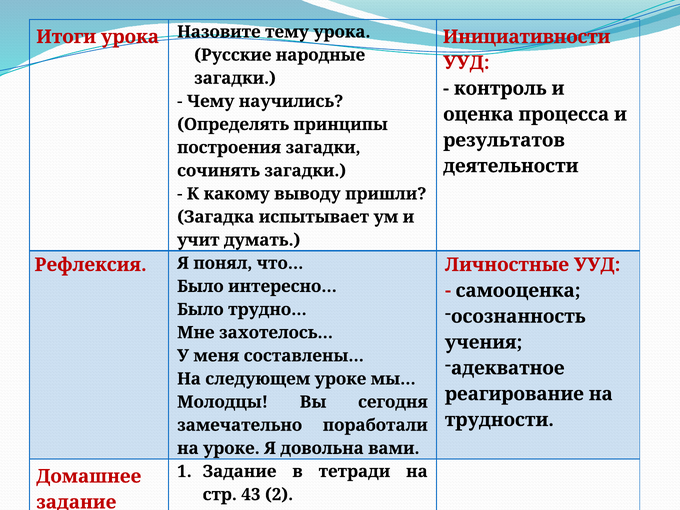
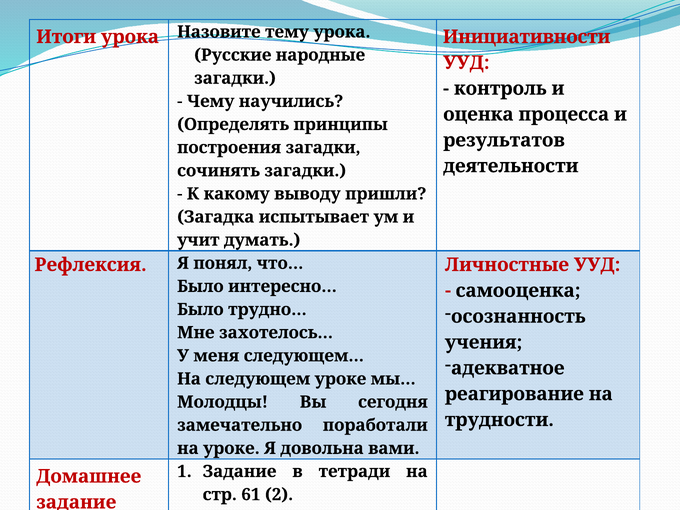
составлены…: составлены… -> следующем…
43: 43 -> 61
